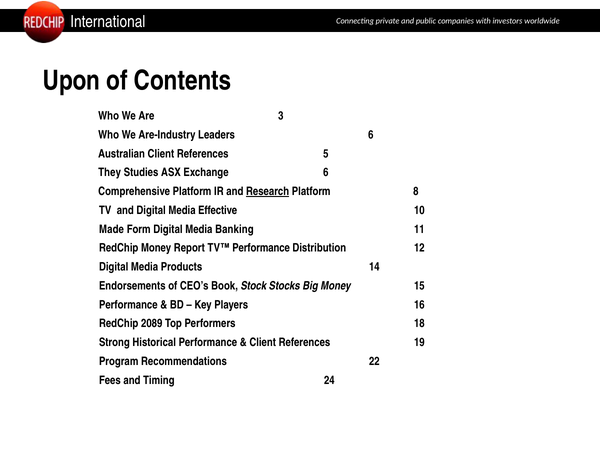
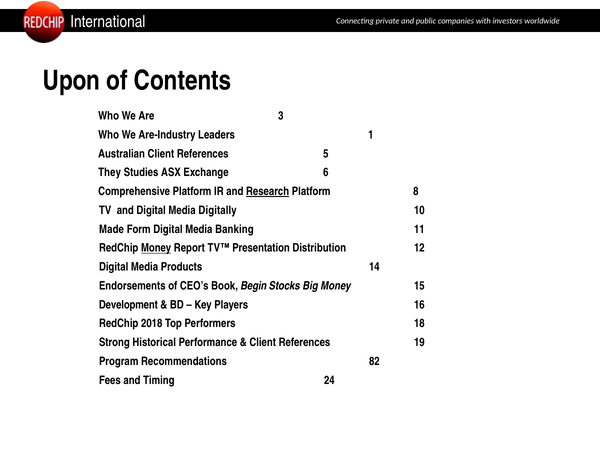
Leaders 6: 6 -> 1
Effective: Effective -> Digitally
Money at (156, 248) underline: none -> present
TV™ Performance: Performance -> Presentation
Stock: Stock -> Begin
Performance at (128, 305): Performance -> Development
2089: 2089 -> 2018
22: 22 -> 82
